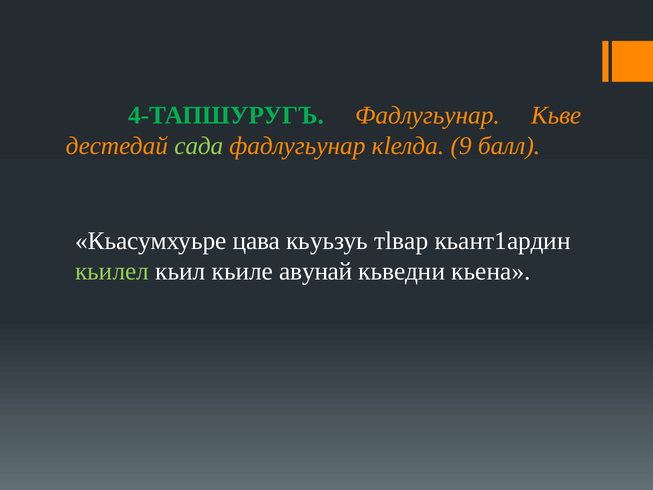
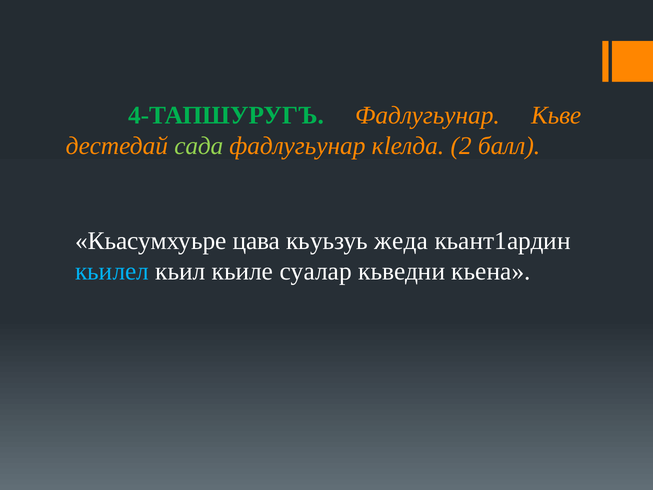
9: 9 -> 2
тlвар: тlвар -> жеда
кьилел colour: light green -> light blue
авунай: авунай -> суалар
